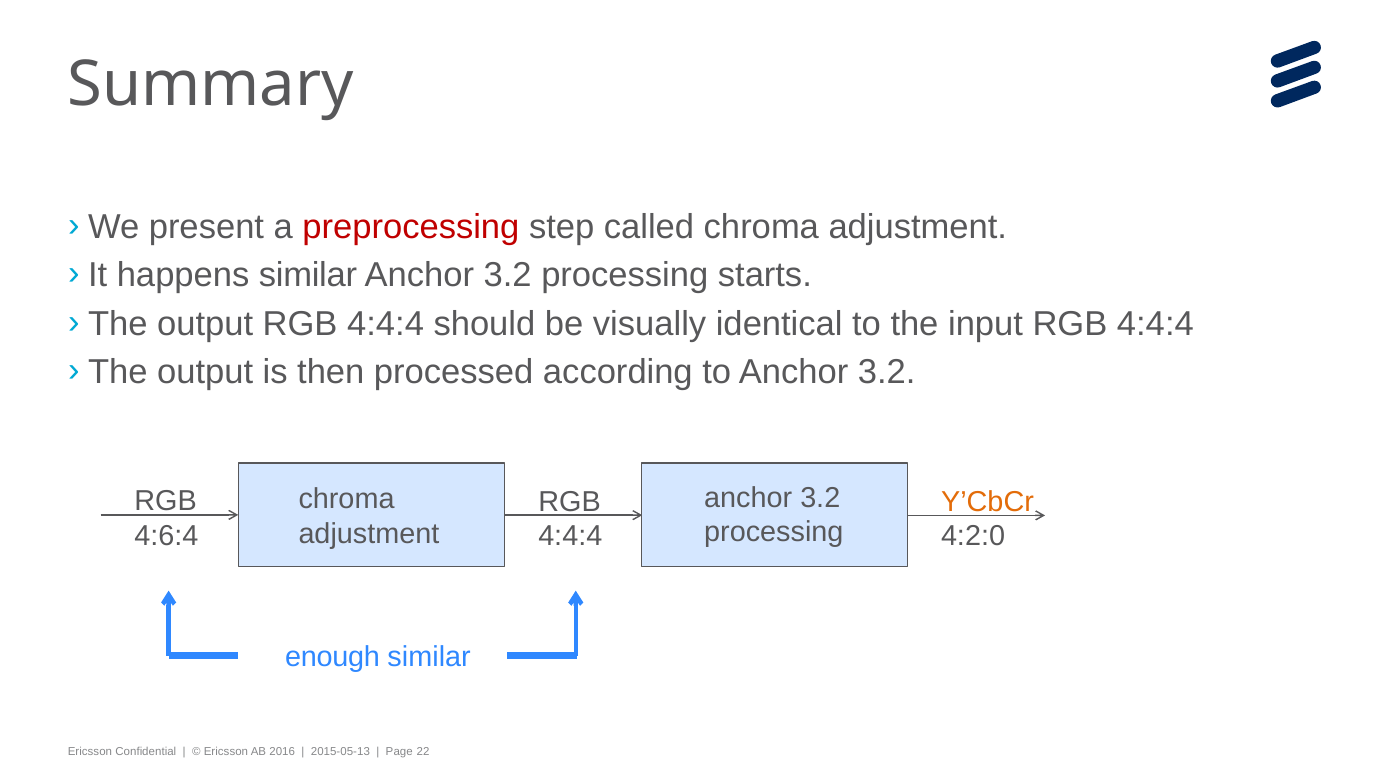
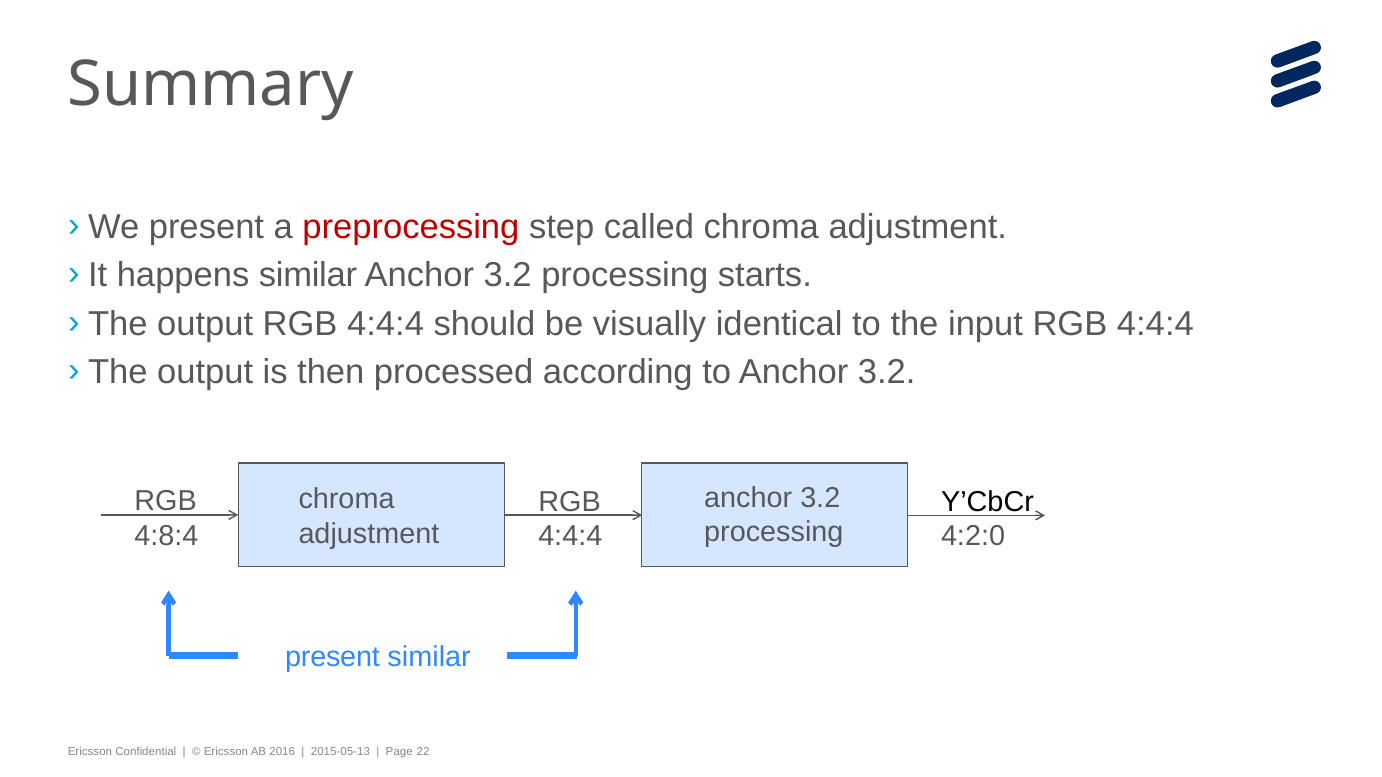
Y’CbCr colour: orange -> black
4:6:4: 4:6:4 -> 4:8:4
enough at (332, 658): enough -> present
